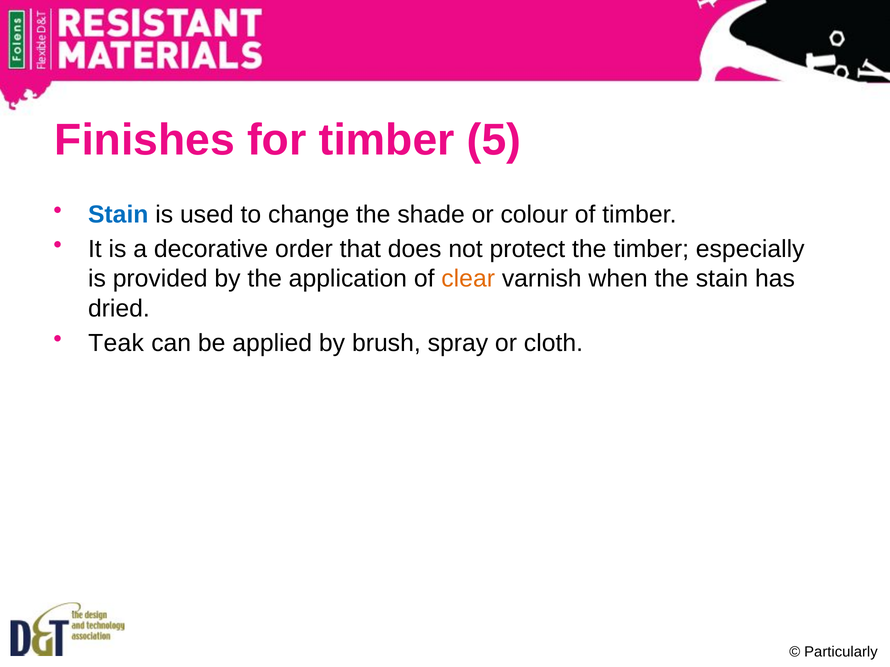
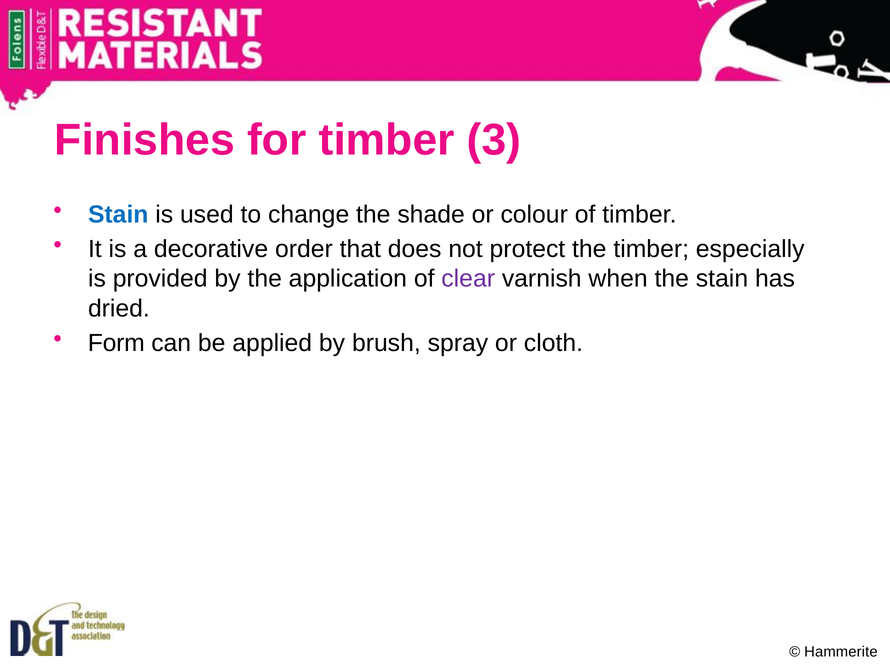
5: 5 -> 3
clear colour: orange -> purple
Teak: Teak -> Form
Particularly: Particularly -> Hammerite
